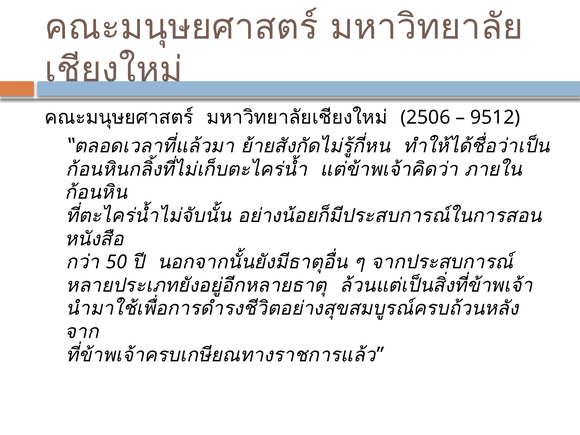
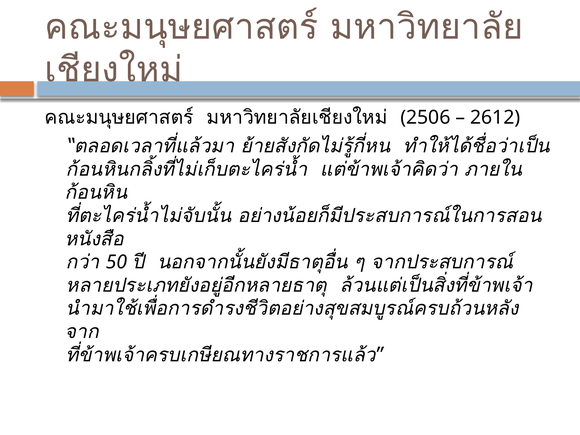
9512: 9512 -> 2612
